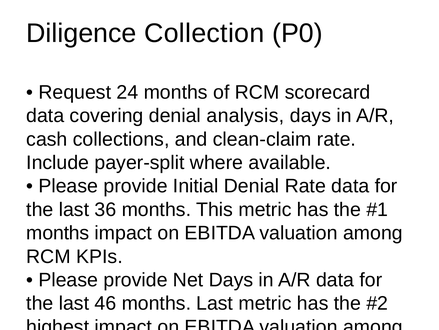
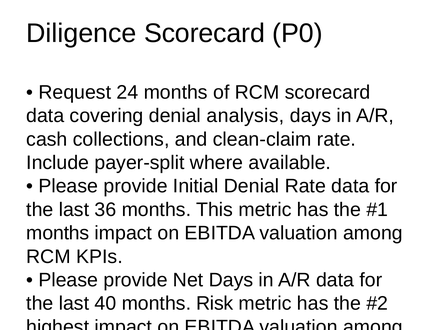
Diligence Collection: Collection -> Scorecard
46: 46 -> 40
months Last: Last -> Risk
